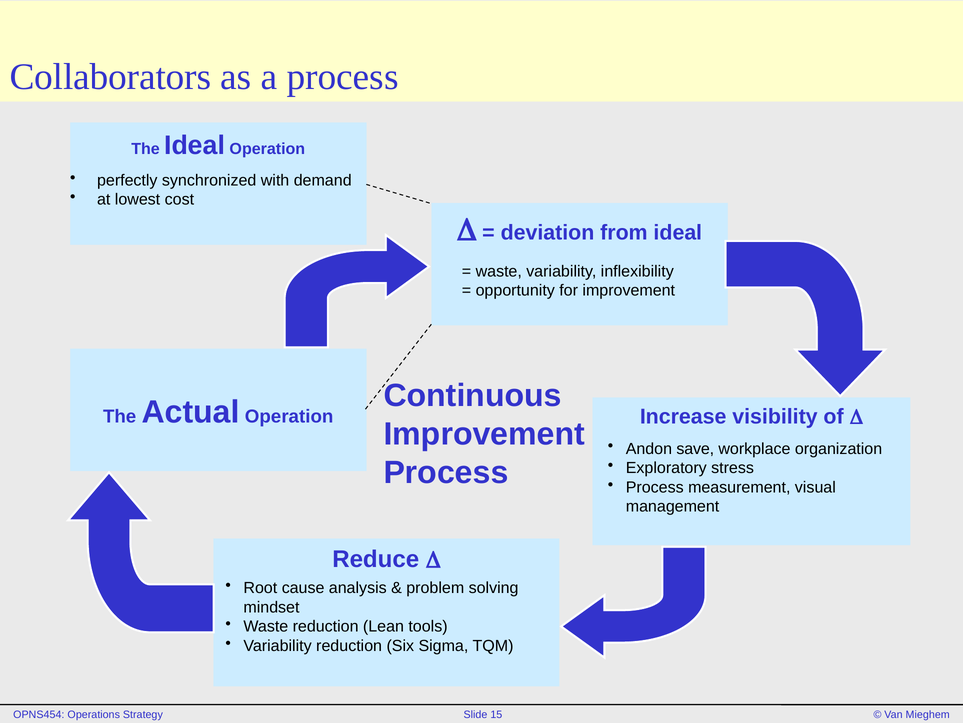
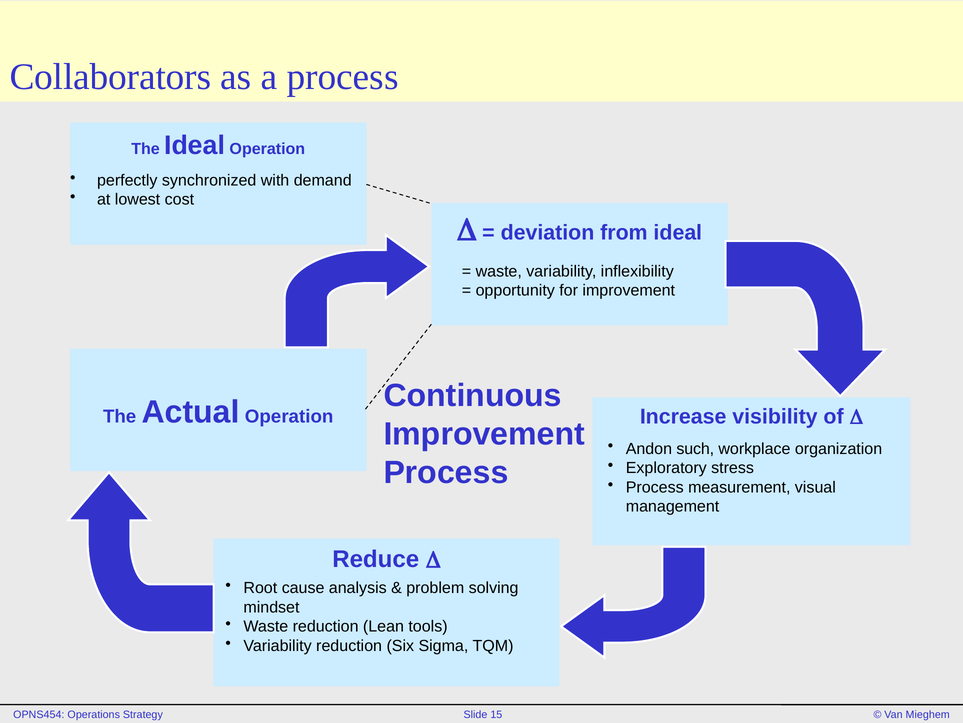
save: save -> such
